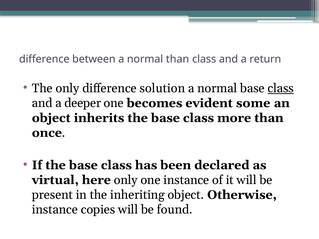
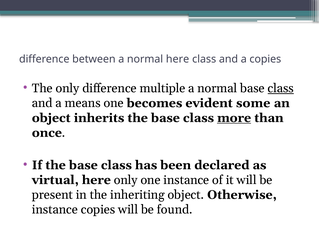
normal than: than -> here
a return: return -> copies
solution: solution -> multiple
deeper: deeper -> means
more underline: none -> present
